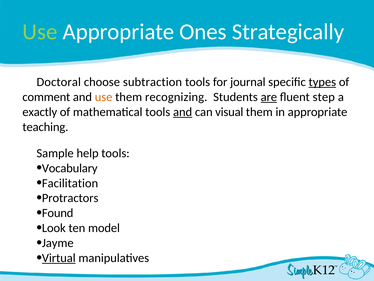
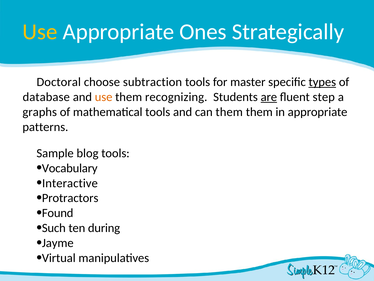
Use at (40, 32) colour: light green -> yellow
journal: journal -> master
comment: comment -> database
exactly: exactly -> graphs
and at (183, 112) underline: present -> none
can visual: visual -> them
teaching: teaching -> patterns
help: help -> blog
Facilitation: Facilitation -> Interactive
Look: Look -> Such
model: model -> during
Virtual underline: present -> none
